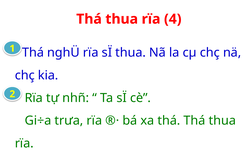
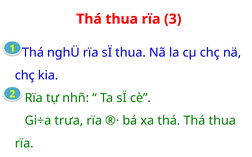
4: 4 -> 3
